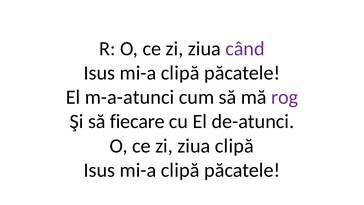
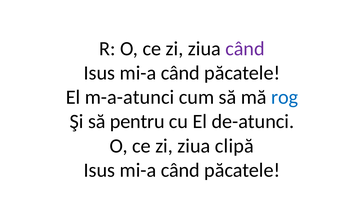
clipă at (180, 73): clipă -> când
rog colour: purple -> blue
fiecare: fiecare -> pentru
clipă at (180, 170): clipă -> când
